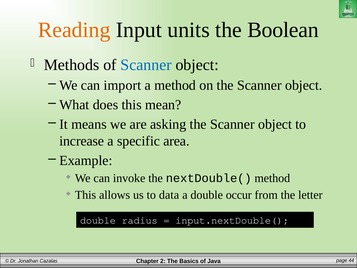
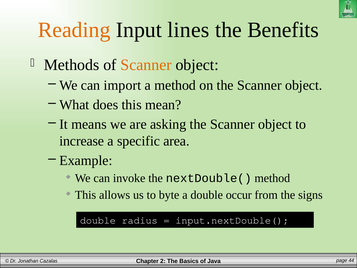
units: units -> lines
Boolean: Boolean -> Benefits
Scanner at (146, 65) colour: blue -> orange
data: data -> byte
letter: letter -> signs
